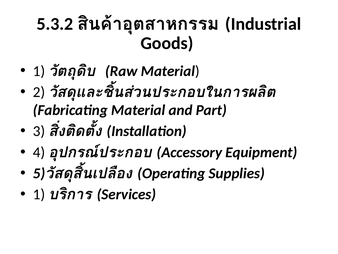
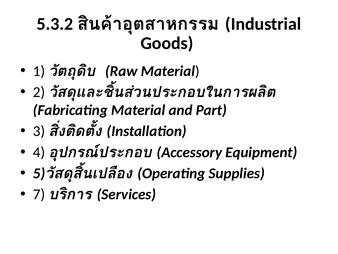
1 at (39, 194): 1 -> 7
